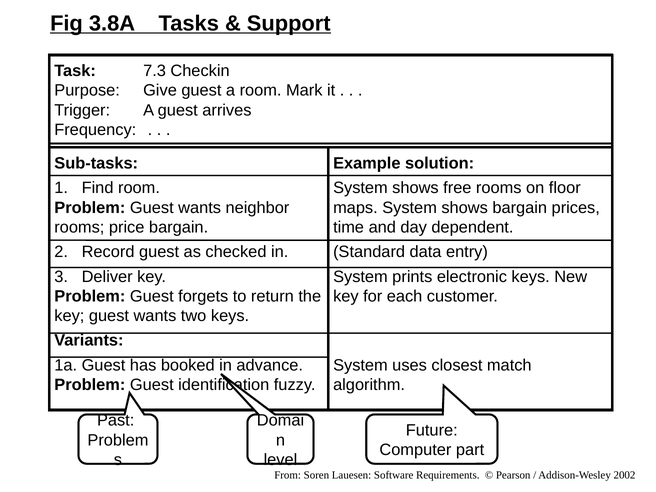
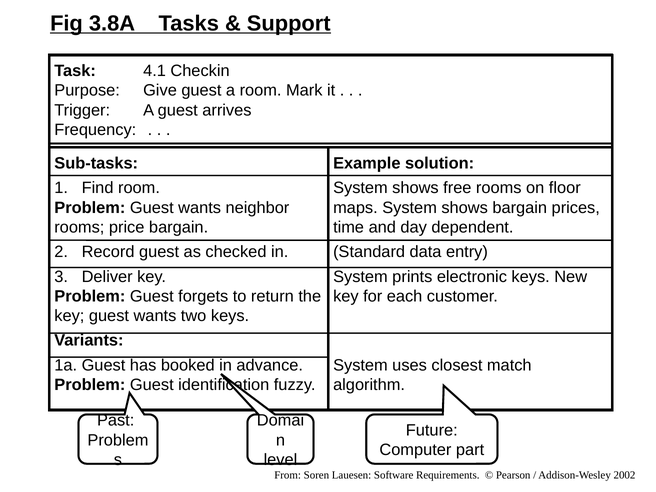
7.3: 7.3 -> 4.1
